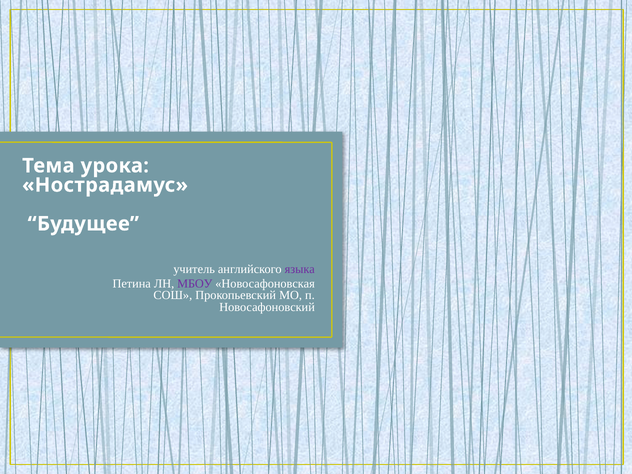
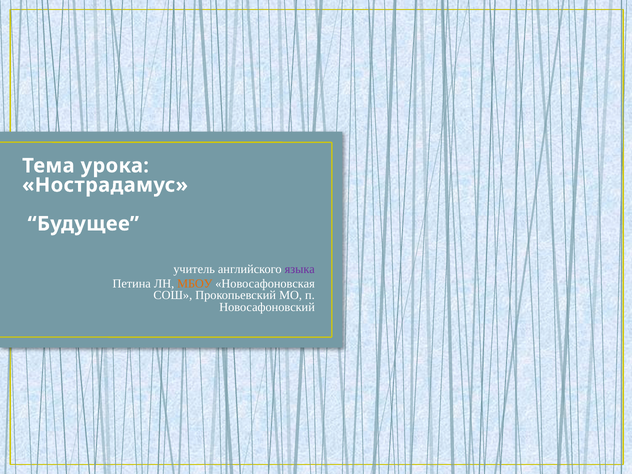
МБОУ colour: purple -> orange
